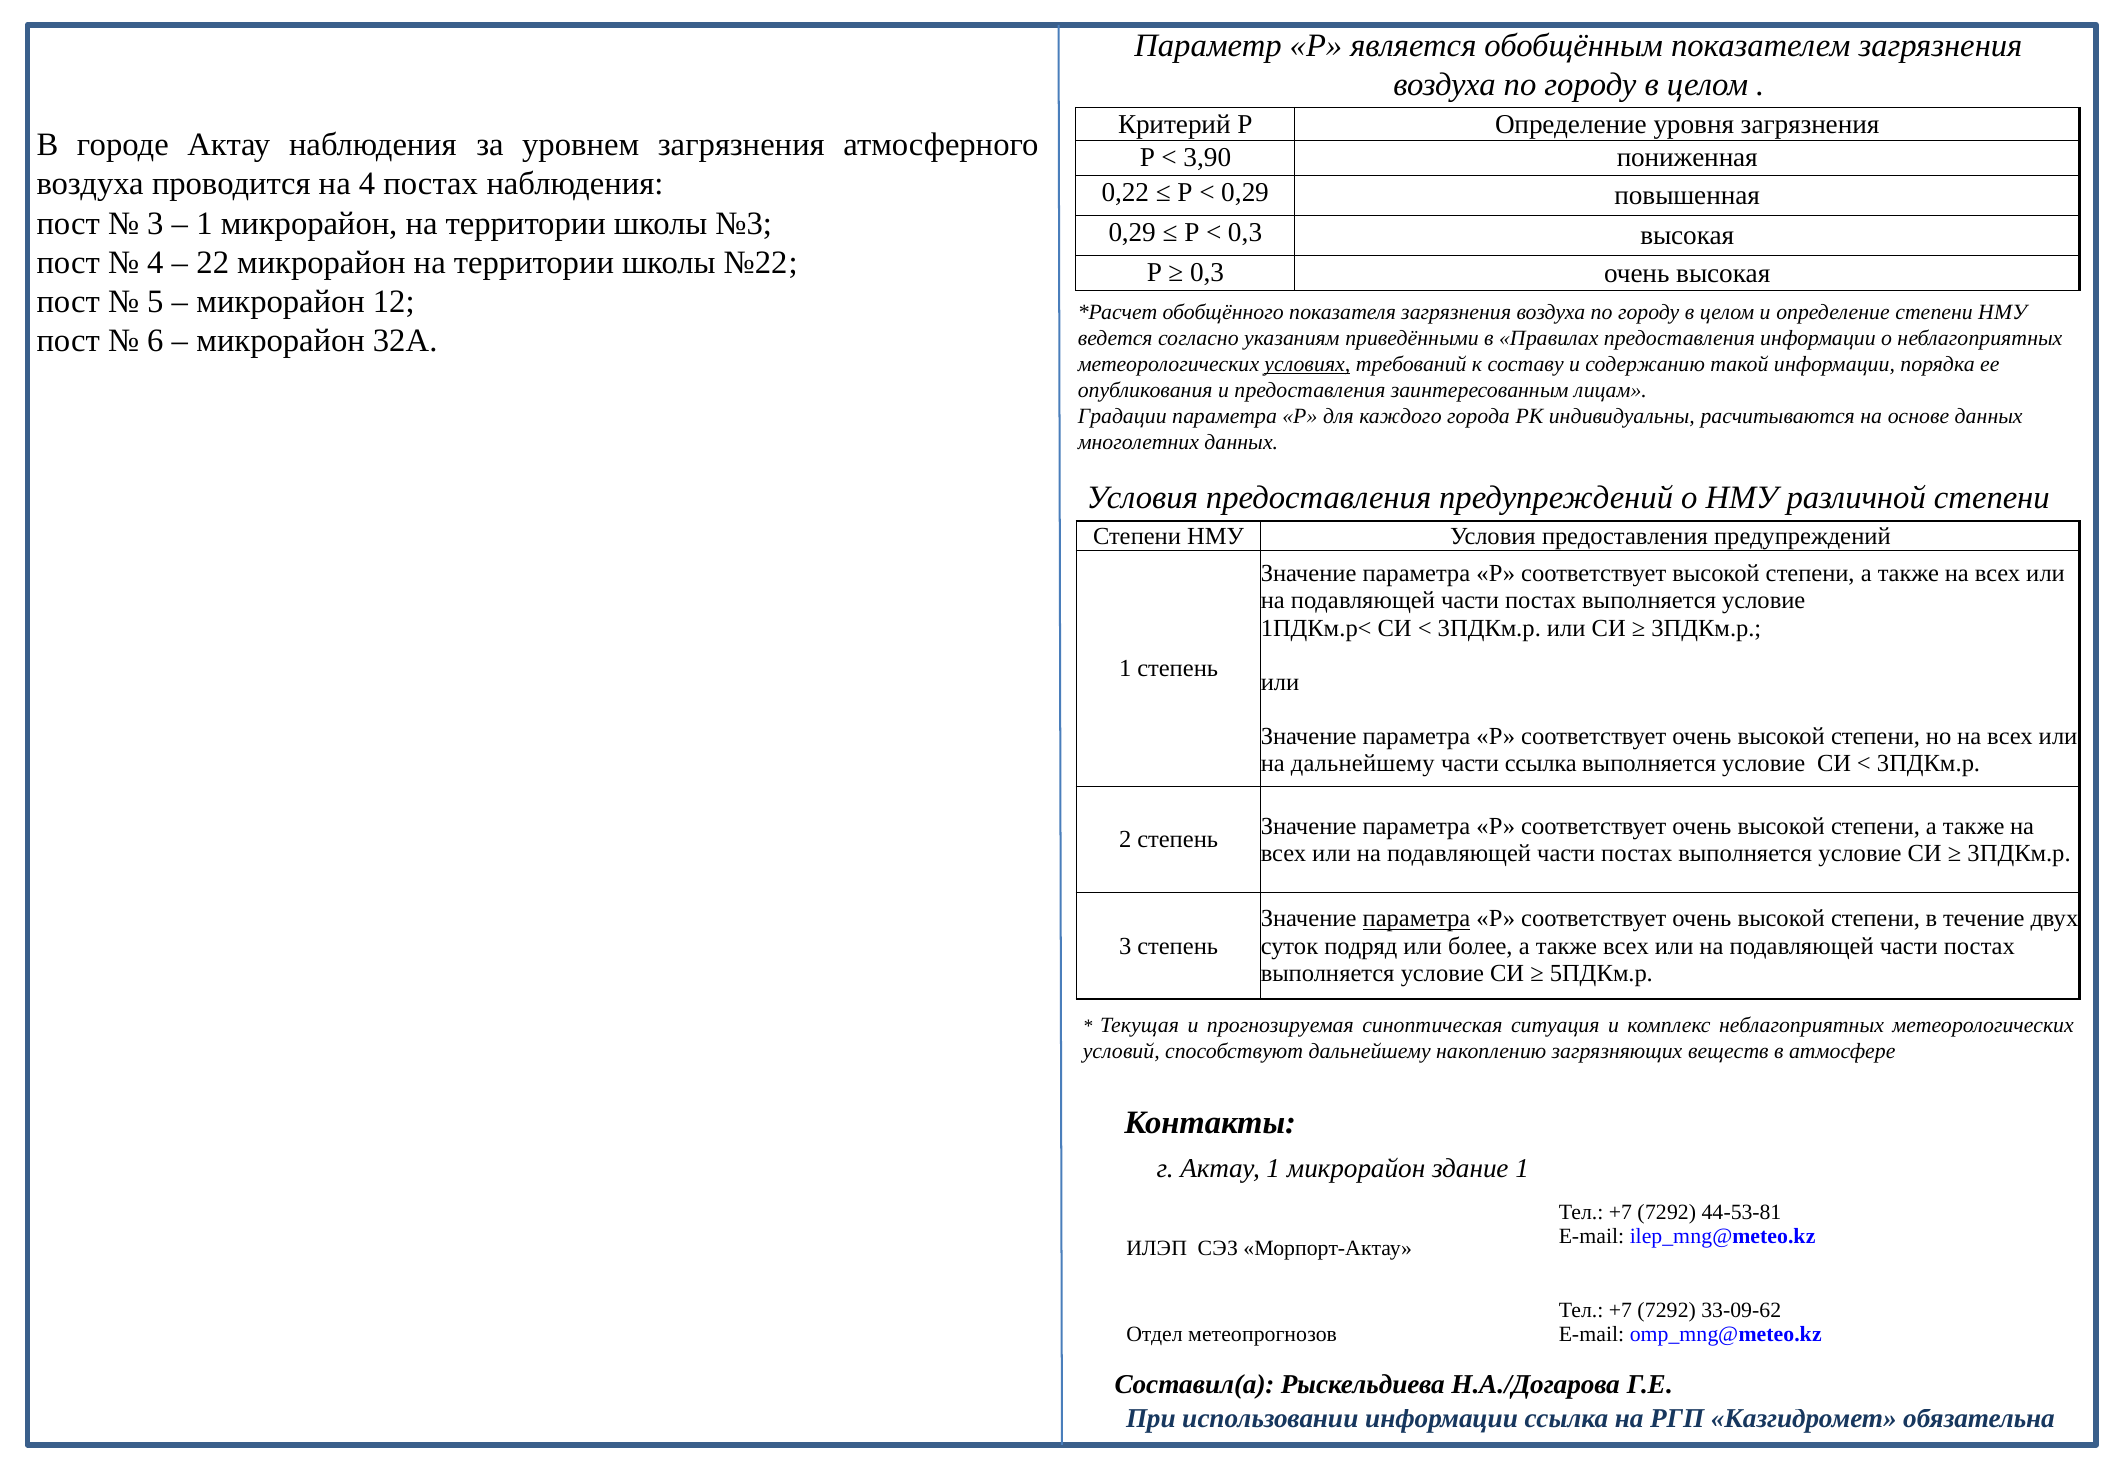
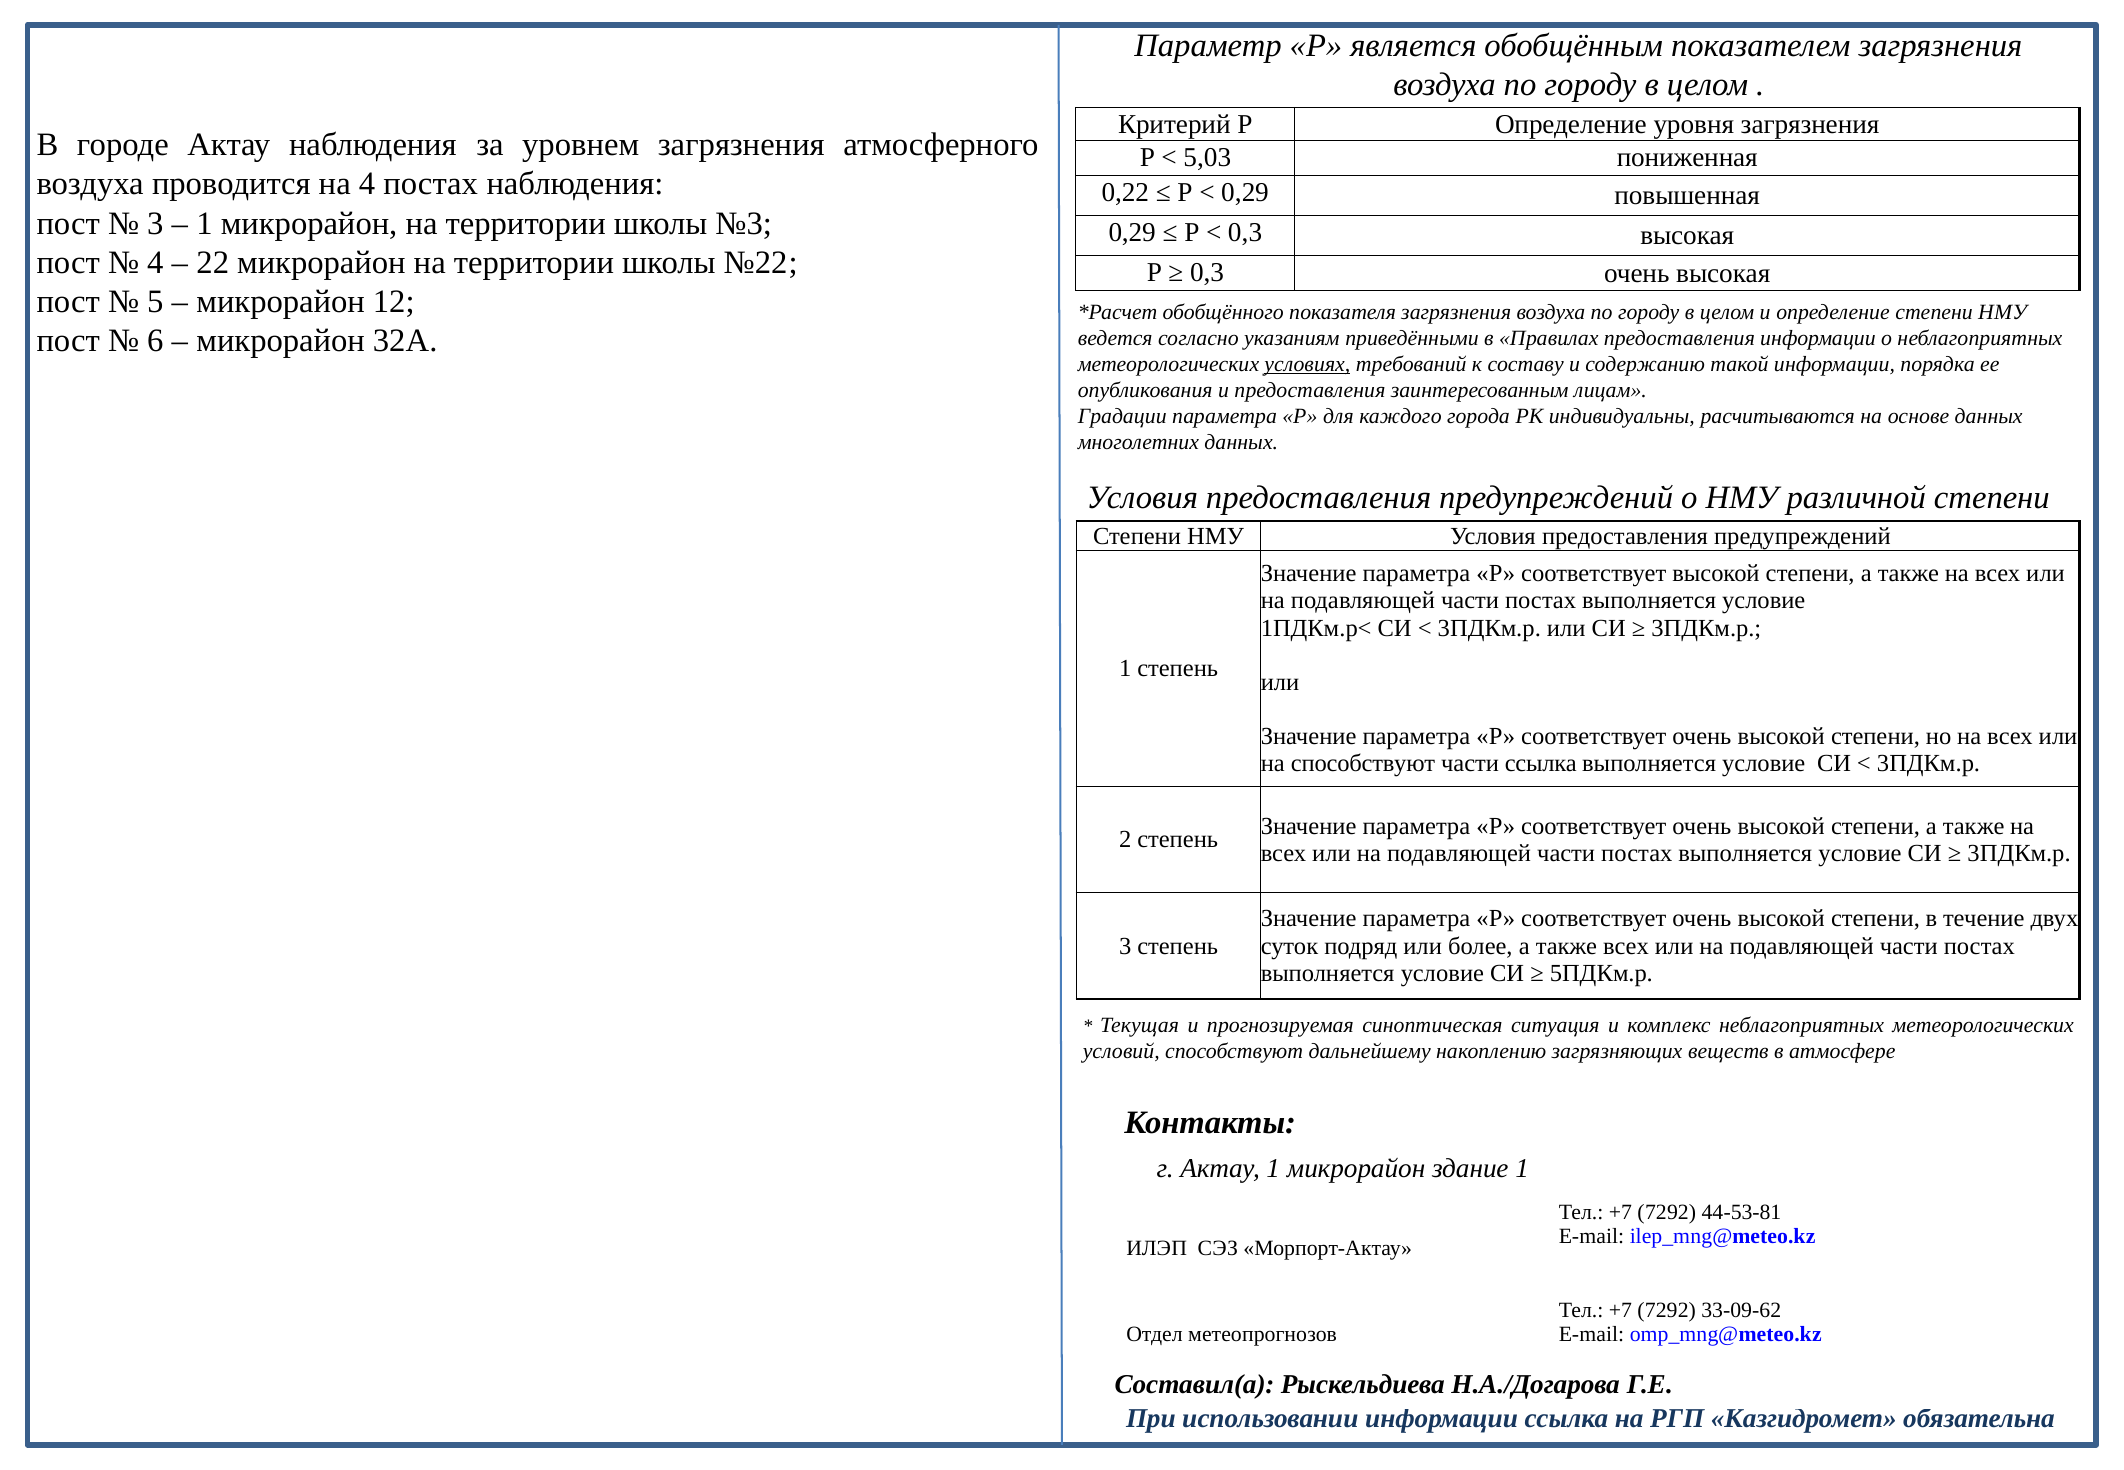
3,90: 3,90 -> 5,03
на дальнейшему: дальнейшему -> способствуют
параметра at (1416, 919) underline: present -> none
